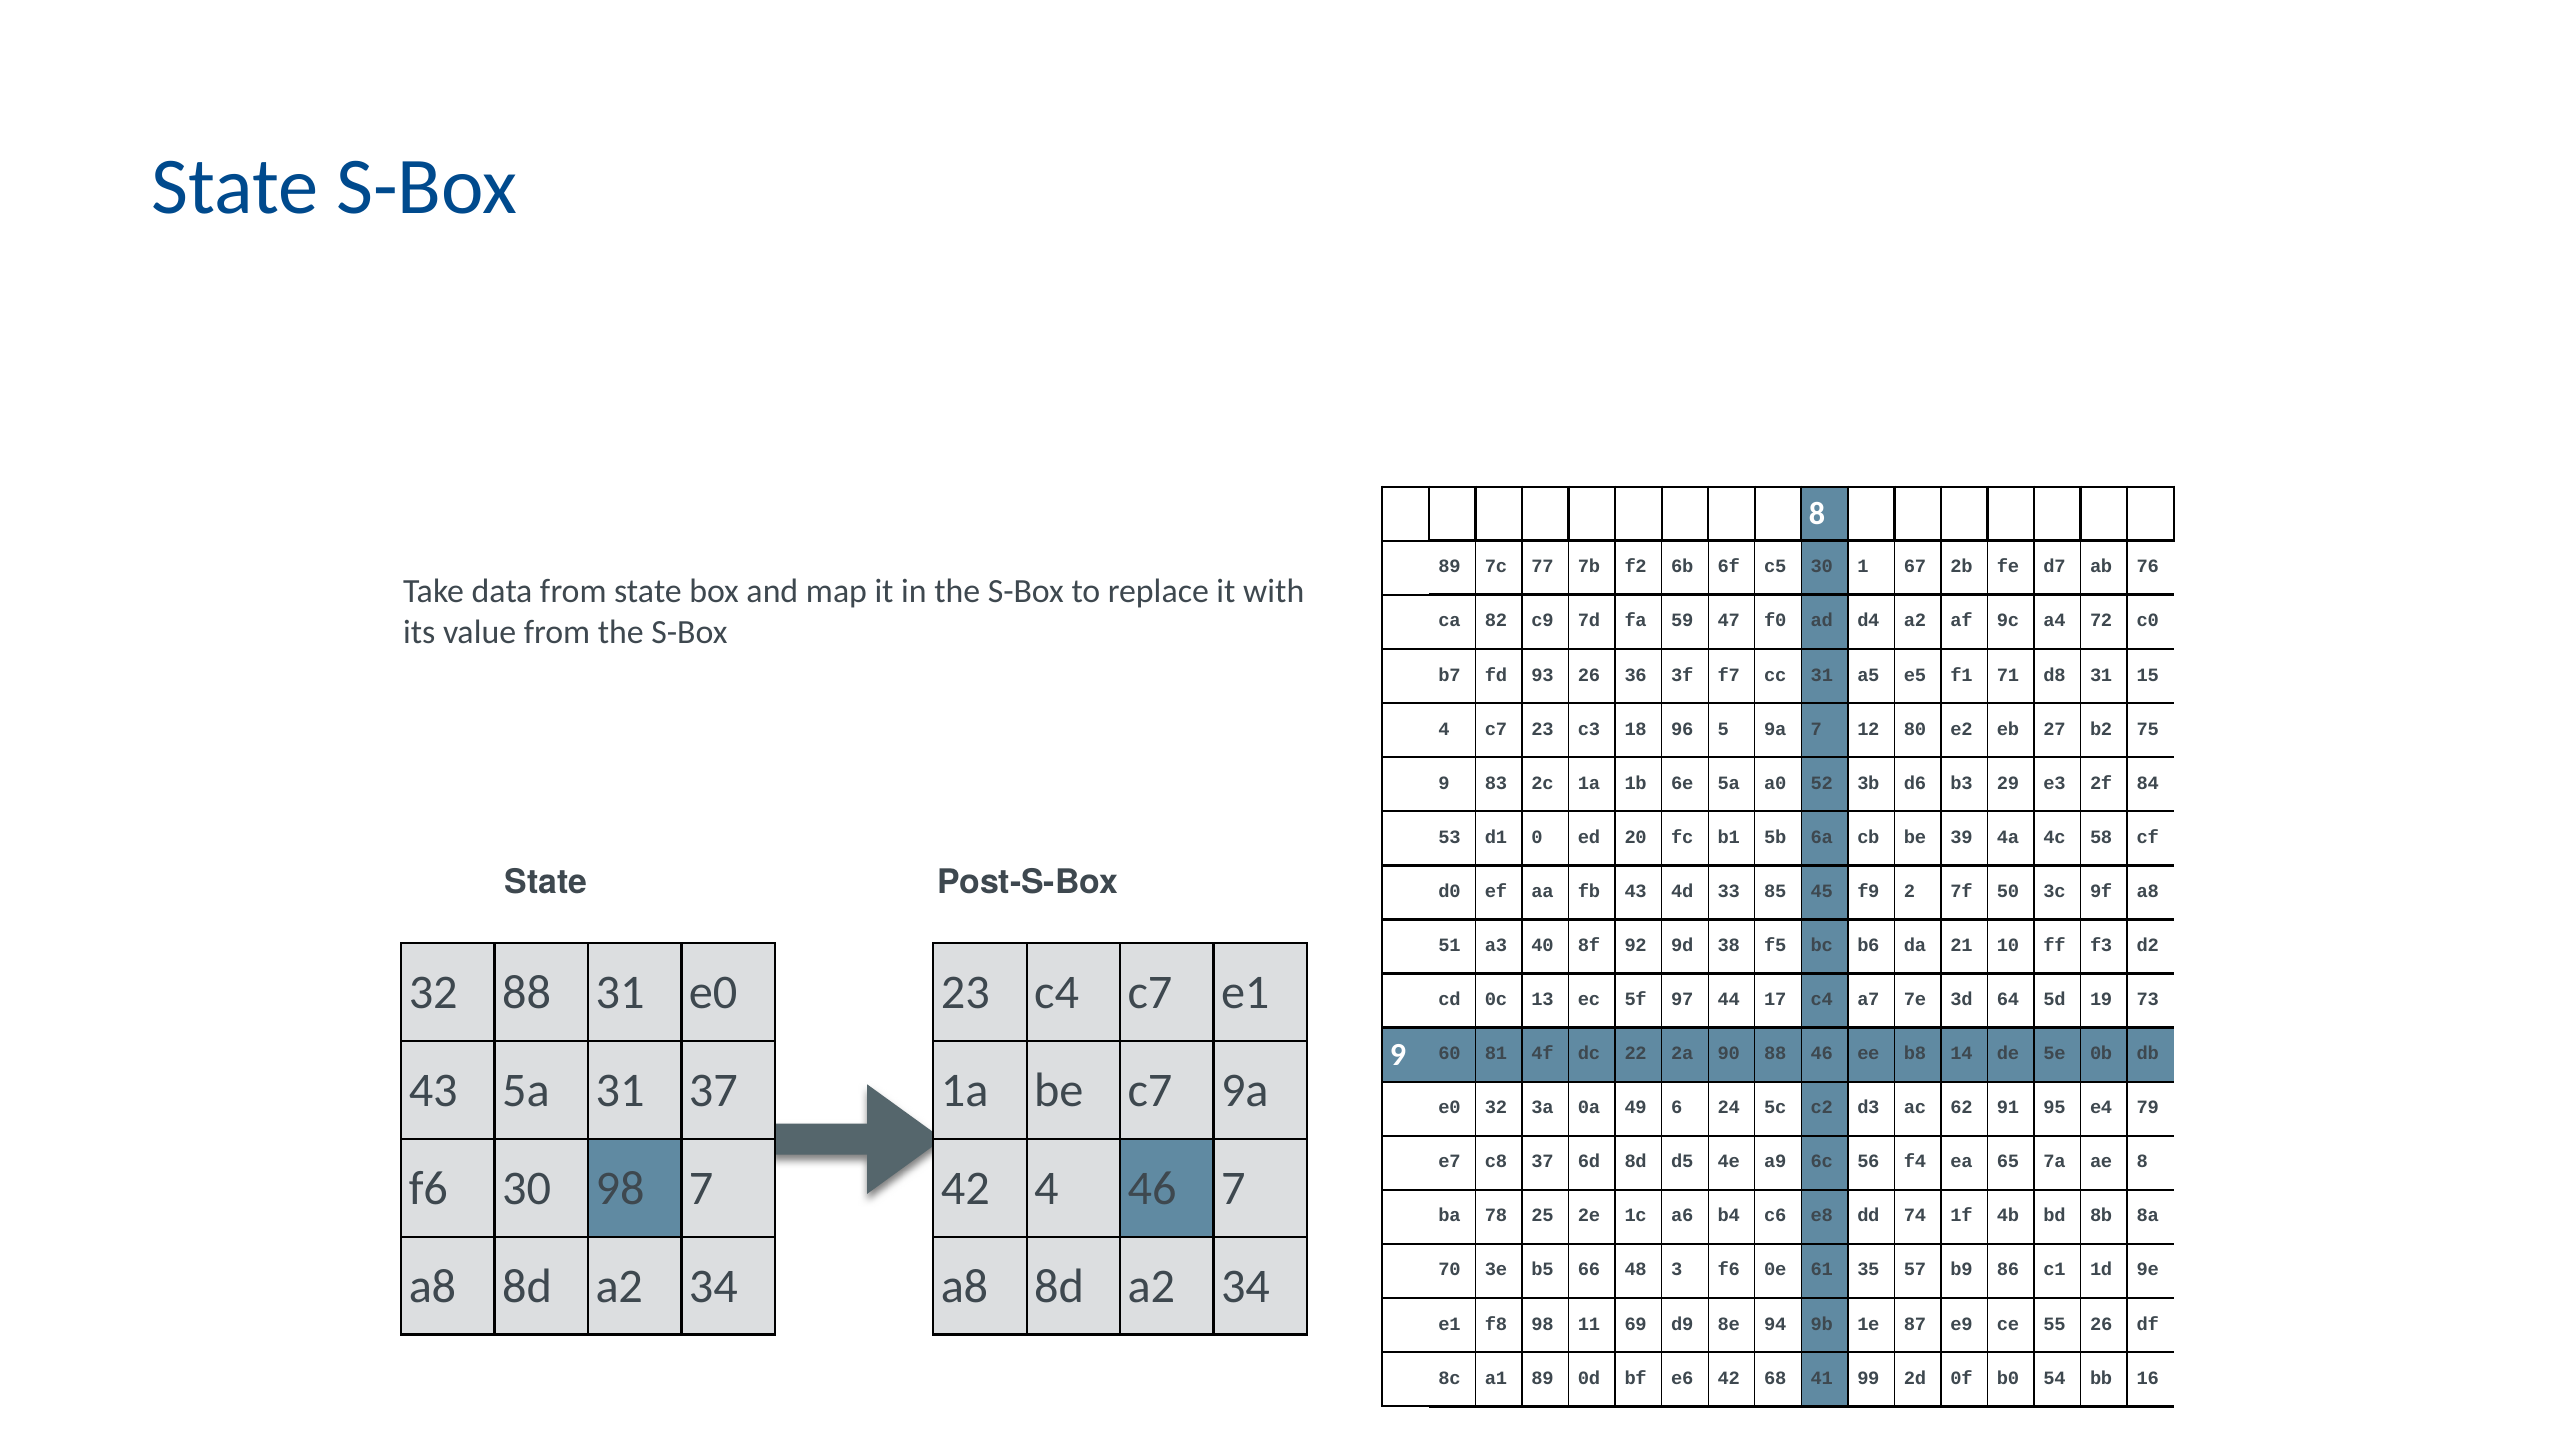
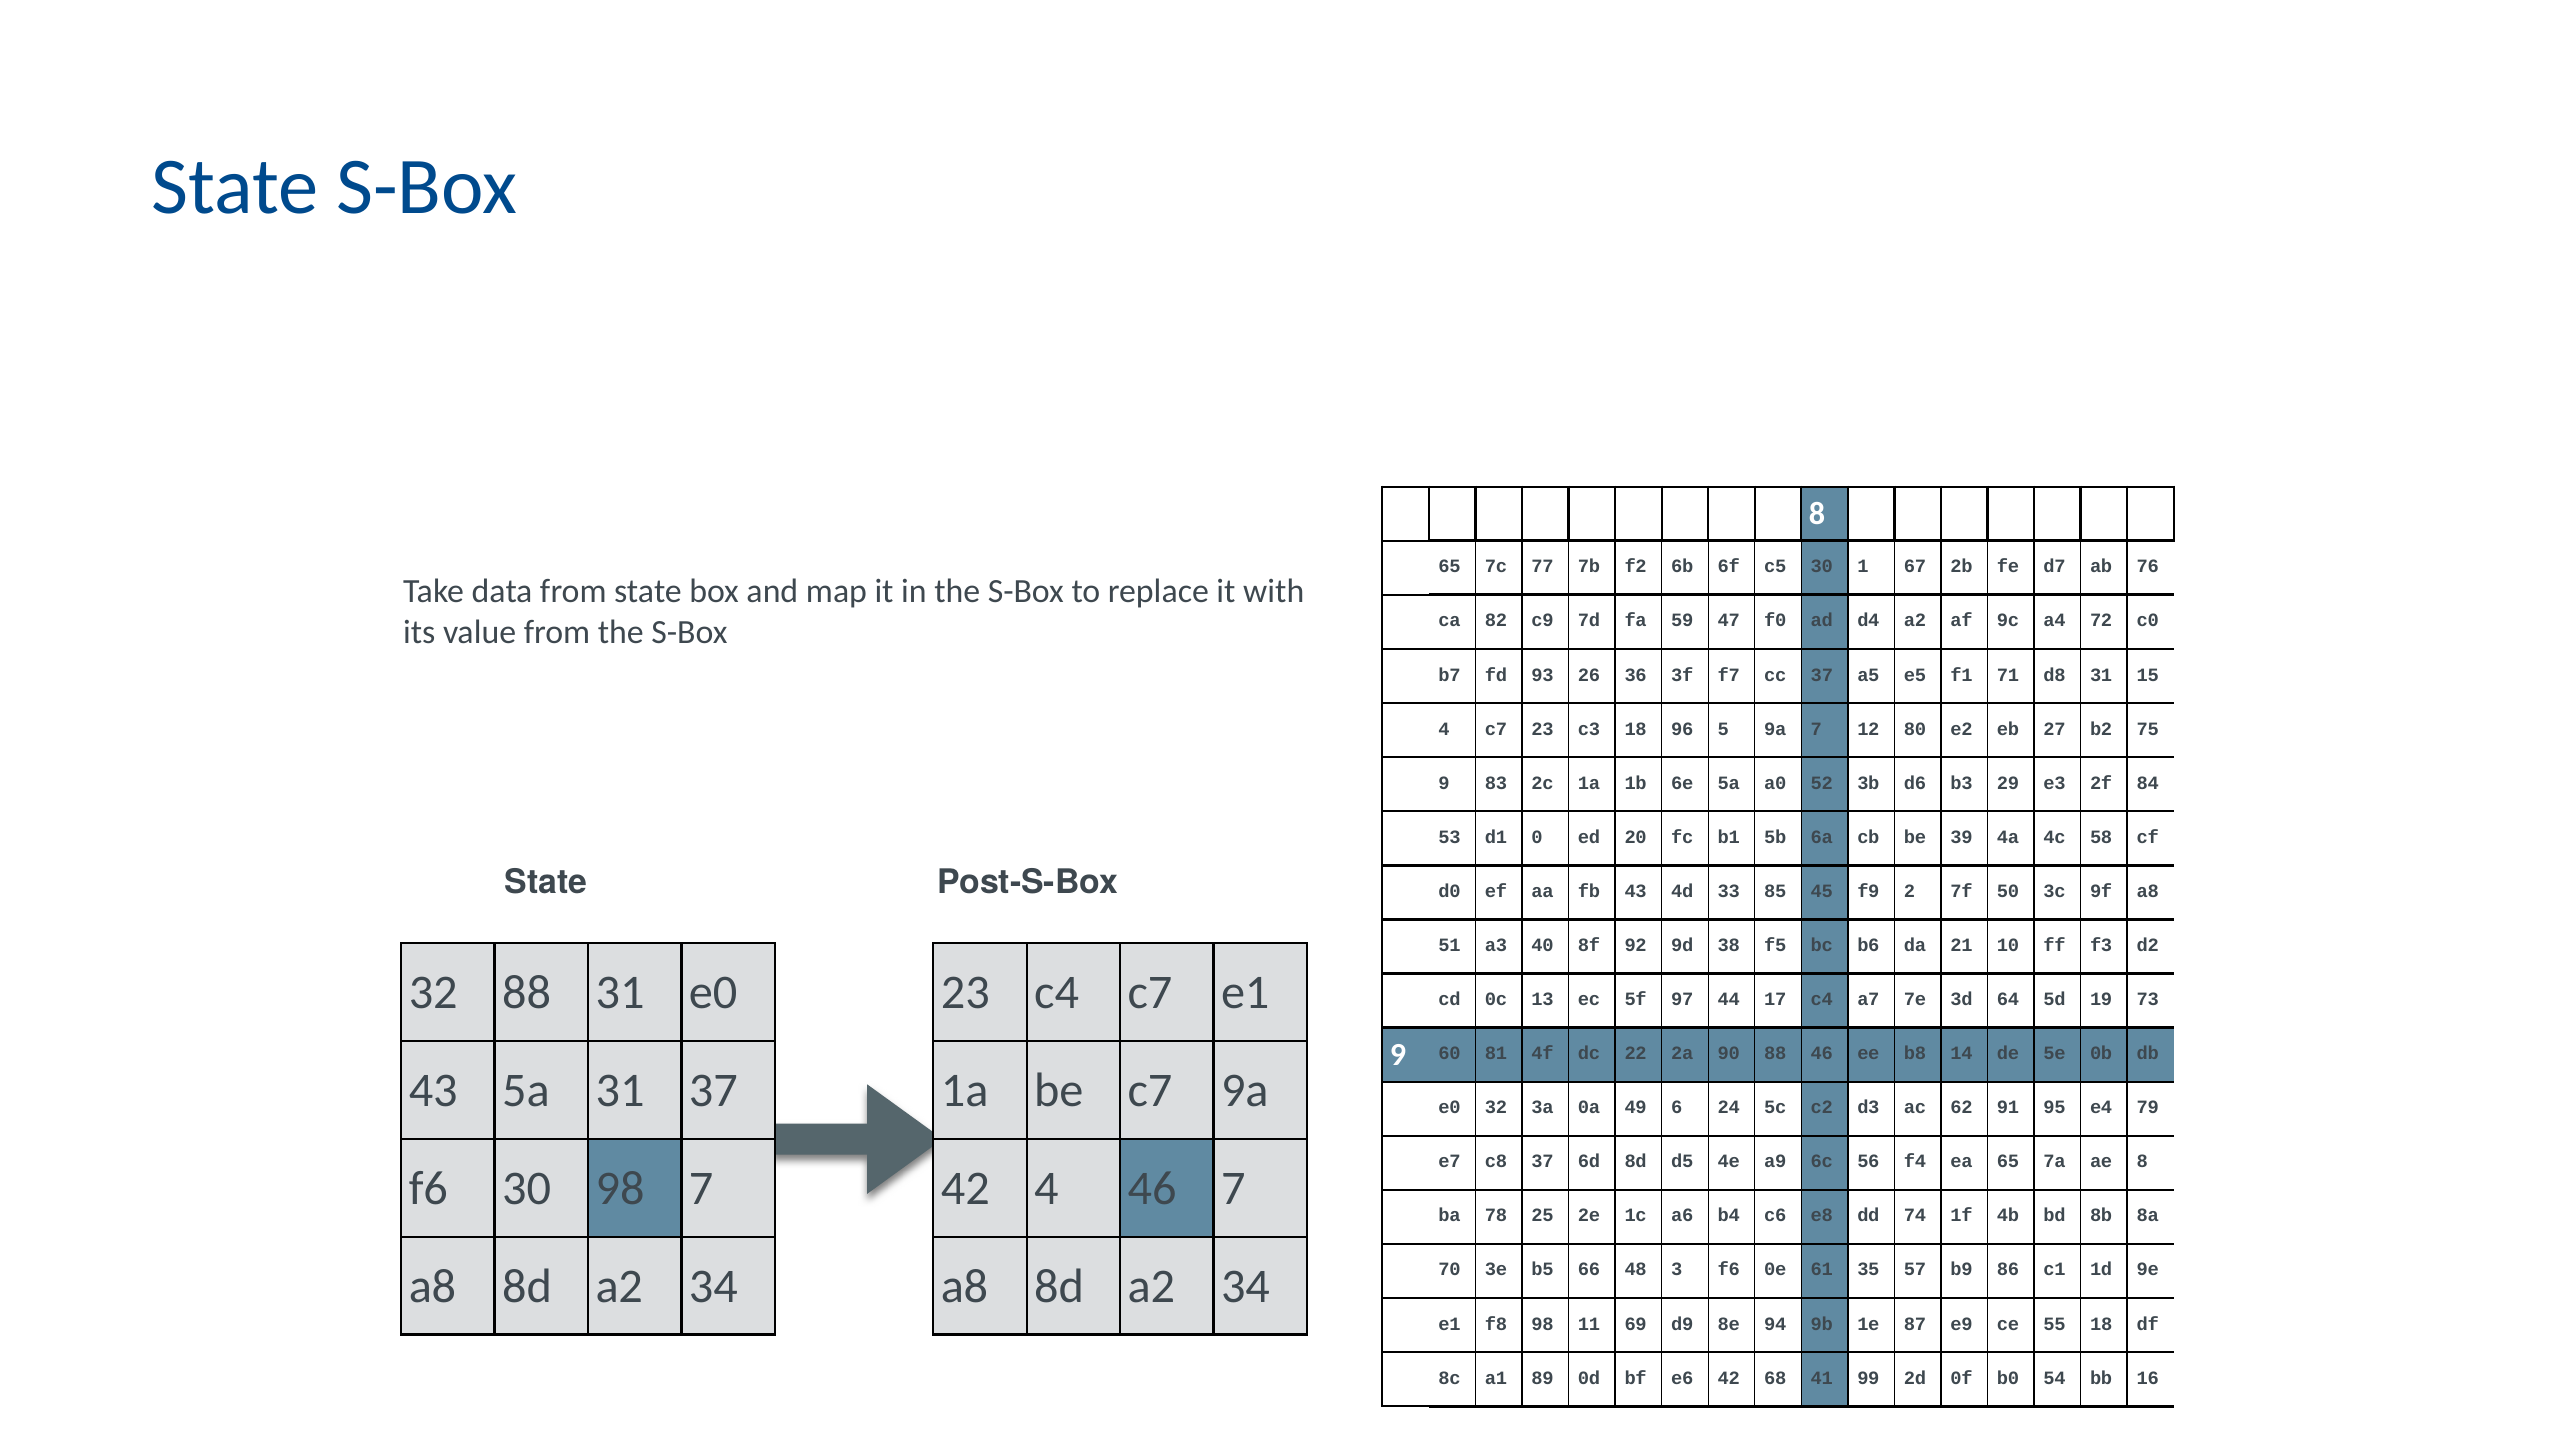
0 89: 89 -> 65
cc 31: 31 -> 37
55 26: 26 -> 18
